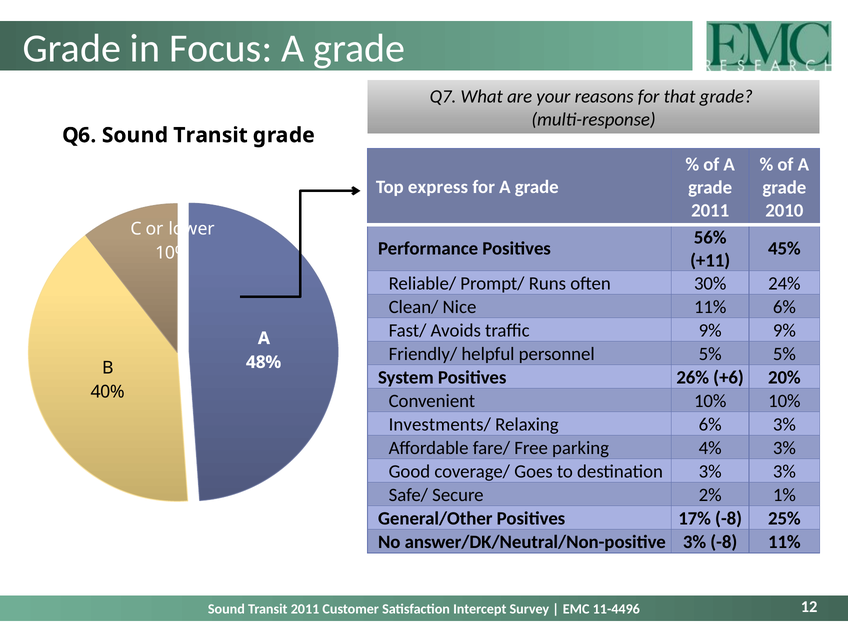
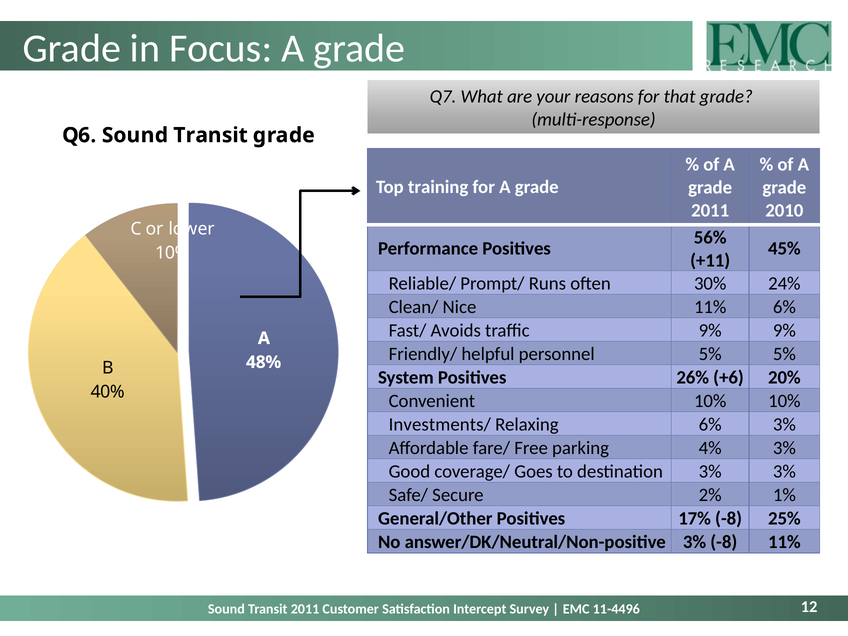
express: express -> training
